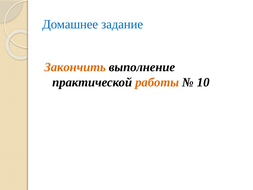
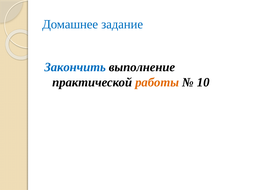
Закончить colour: orange -> blue
